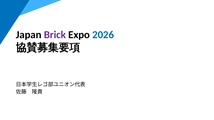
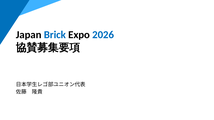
Brick colour: purple -> blue
